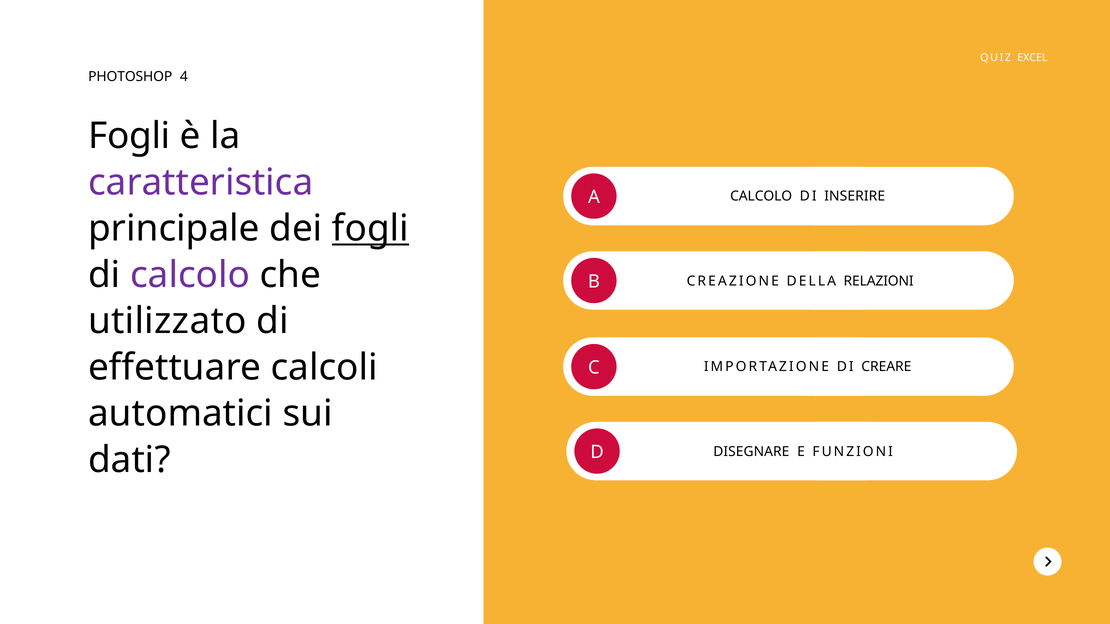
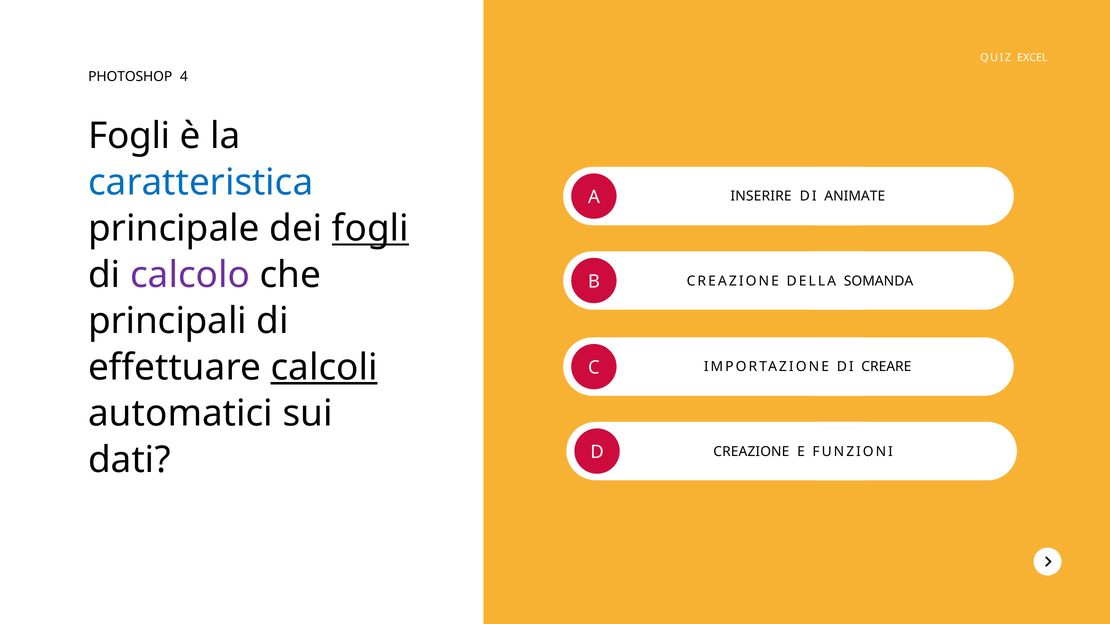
caratteristica colour: purple -> blue
CALCOLO at (761, 196): CALCOLO -> INSERIRE
INSERIRE: INSERIRE -> ANIMATE
RELAZIONI: RELAZIONI -> SOMANDA
utilizzato: utilizzato -> principali
calcoli underline: none -> present
D DISEGNARE: DISEGNARE -> CREAZIONE
